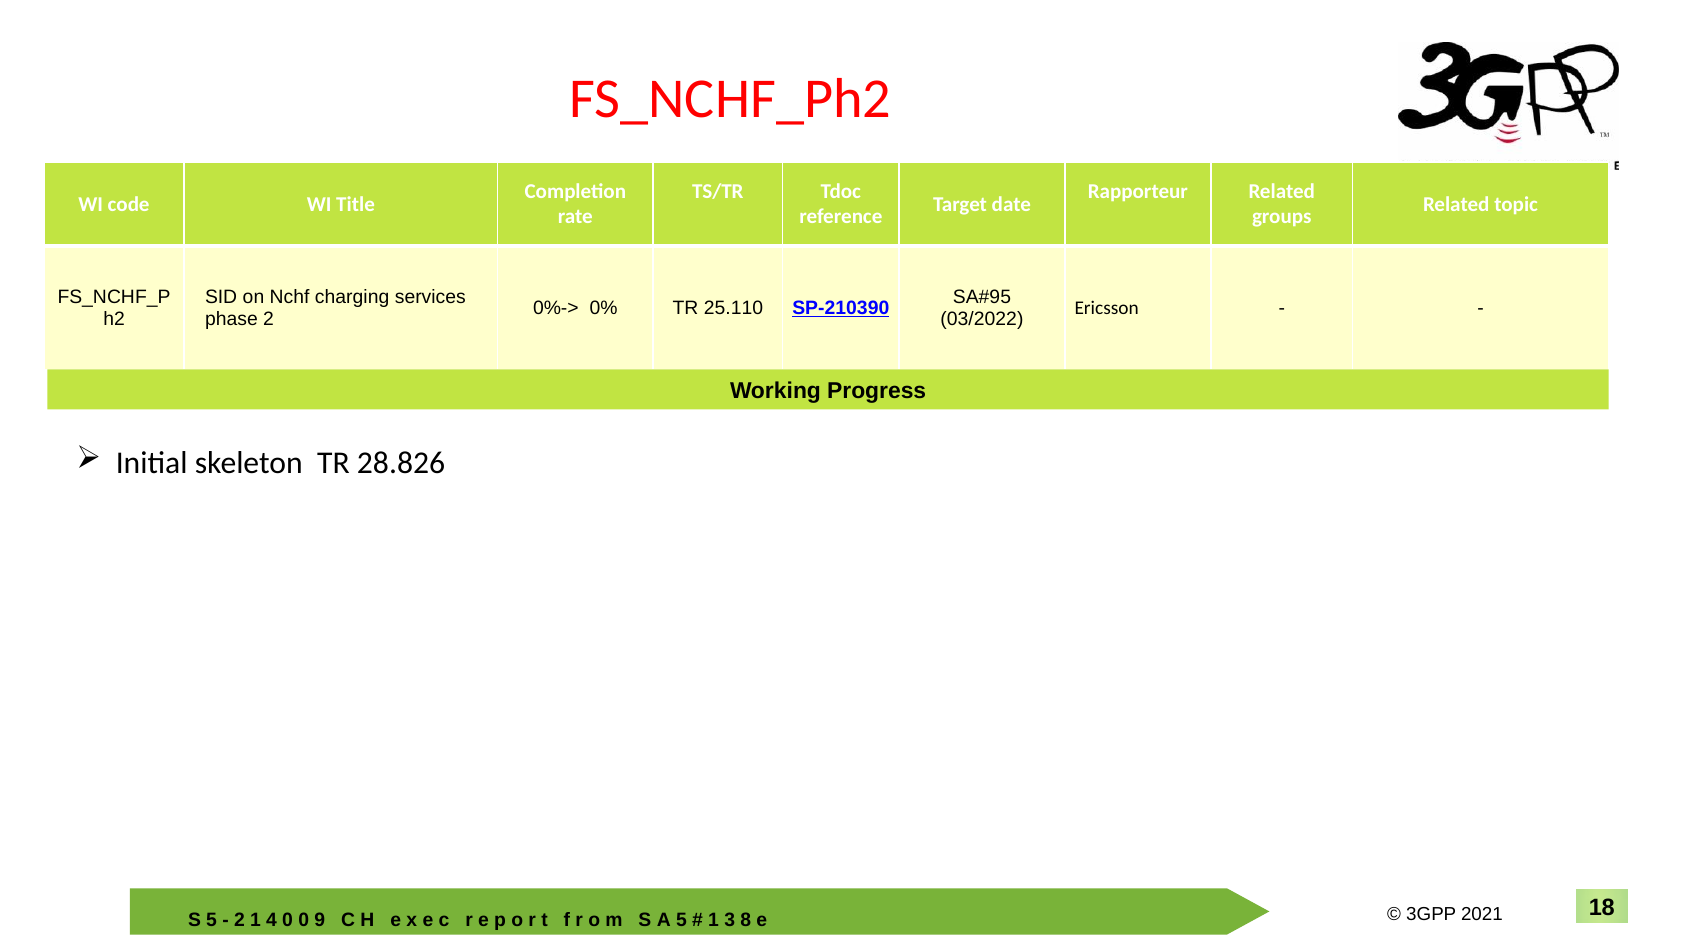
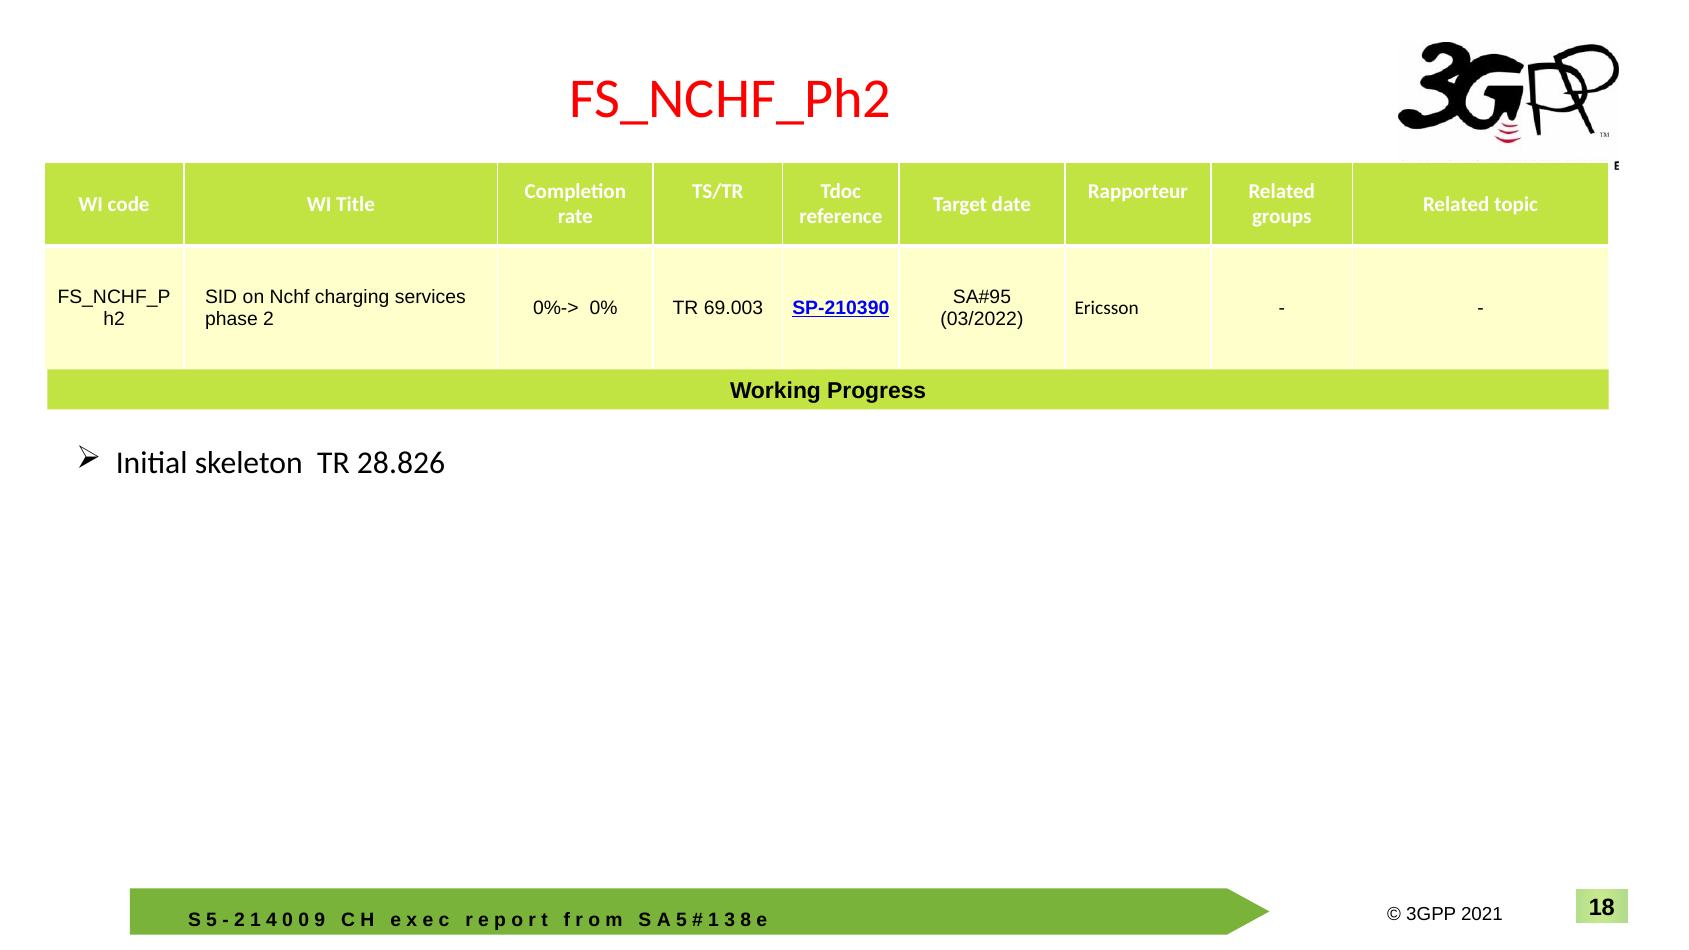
25.110: 25.110 -> 69.003
